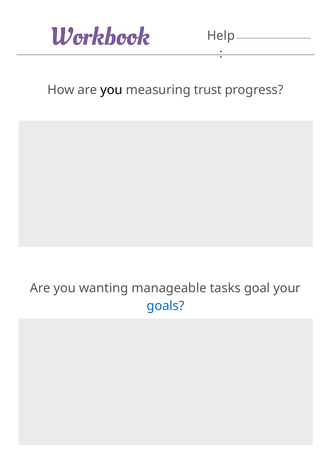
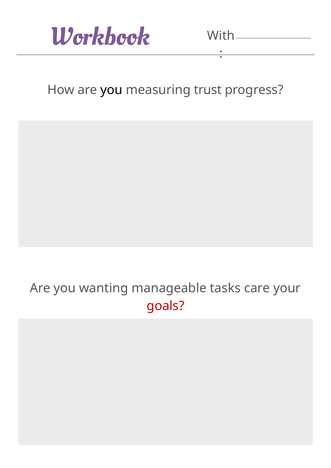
Help: Help -> With
goal: goal -> care
goals colour: blue -> red
